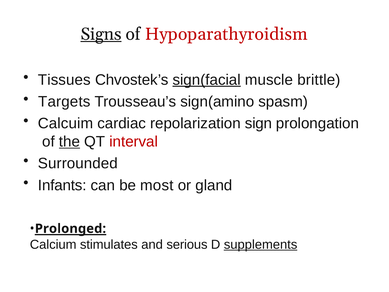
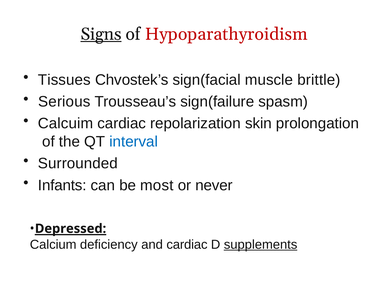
sign(facial underline: present -> none
Targets: Targets -> Serious
sign(amino: sign(amino -> sign(failure
sign: sign -> skin
the underline: present -> none
interval colour: red -> blue
gland: gland -> never
Prolonged: Prolonged -> Depressed
stimulates: stimulates -> deficiency
and serious: serious -> cardiac
